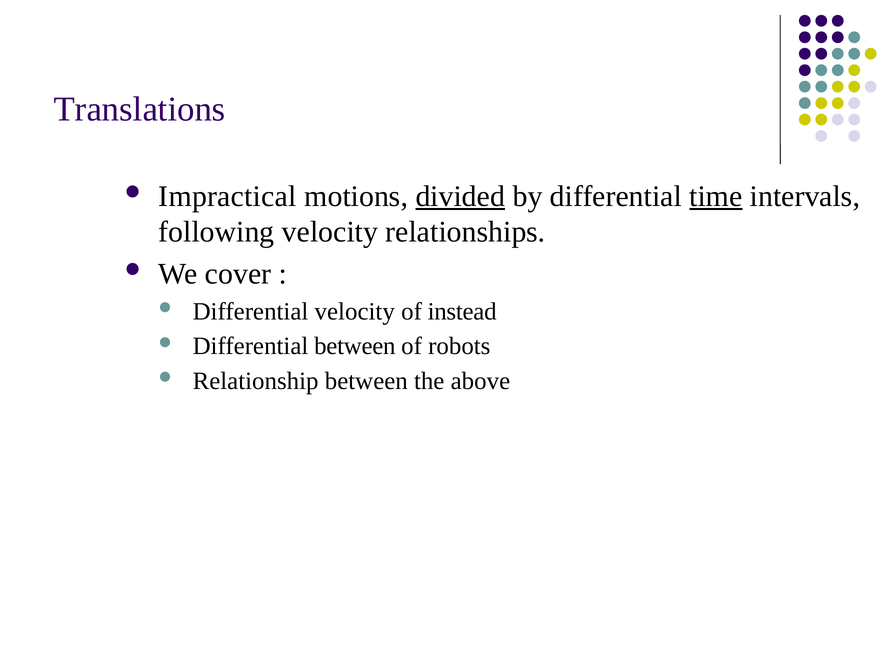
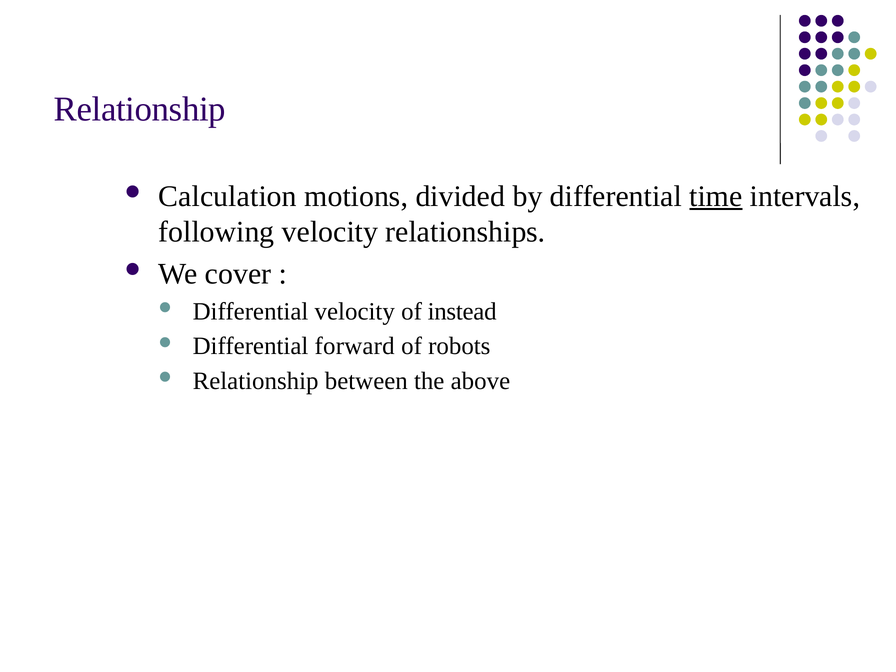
Translations at (140, 109): Translations -> Relationship
Impractical: Impractical -> Calculation
divided underline: present -> none
Differential between: between -> forward
